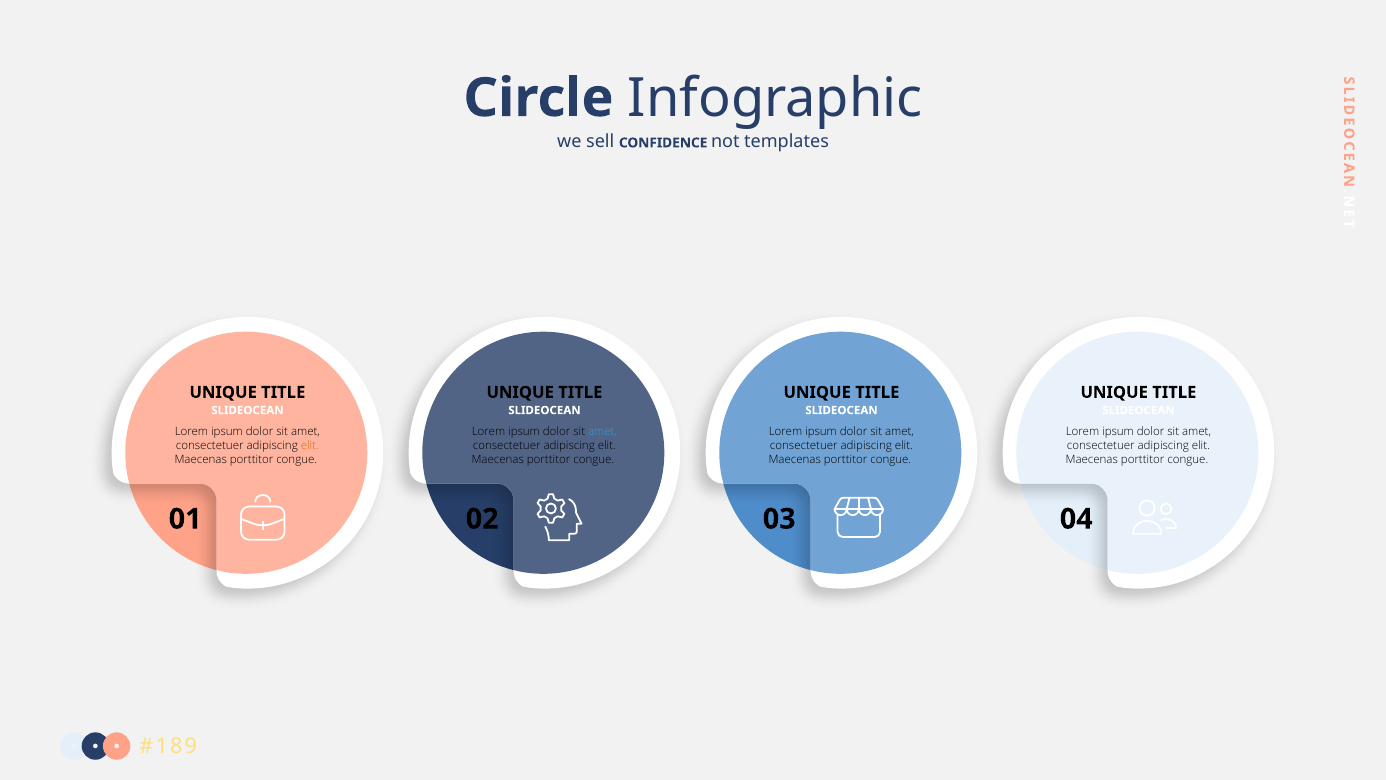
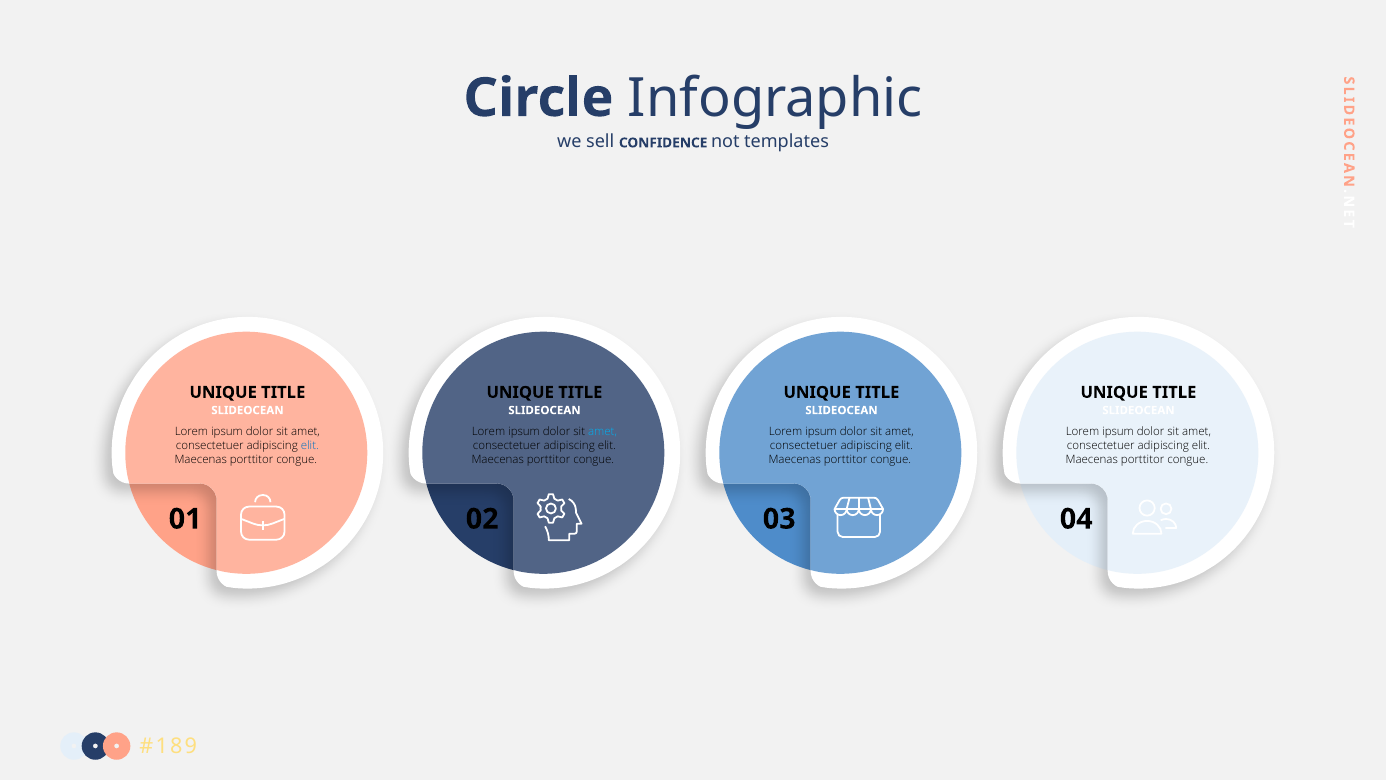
elit at (310, 445) colour: orange -> blue
